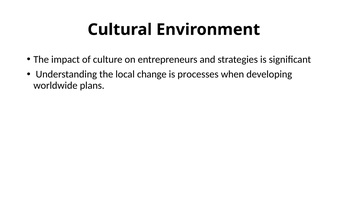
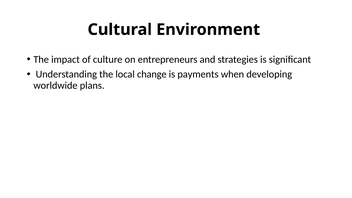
processes: processes -> payments
